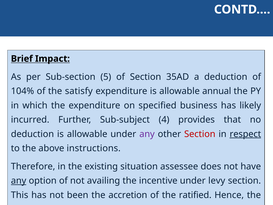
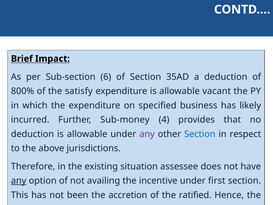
5: 5 -> 6
104%: 104% -> 800%
annual: annual -> vacant
Sub-subject: Sub-subject -> Sub-money
Section at (200, 134) colour: red -> blue
respect underline: present -> none
instructions: instructions -> jurisdictions
levy: levy -> first
